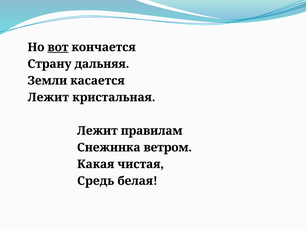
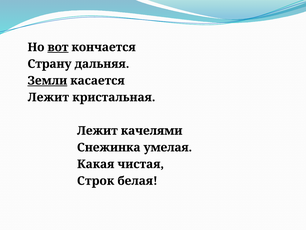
Земли underline: none -> present
правилам: правилам -> качелями
ветром: ветром -> умелая
Средь: Средь -> Строк
